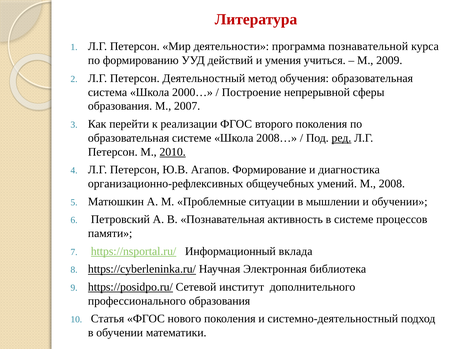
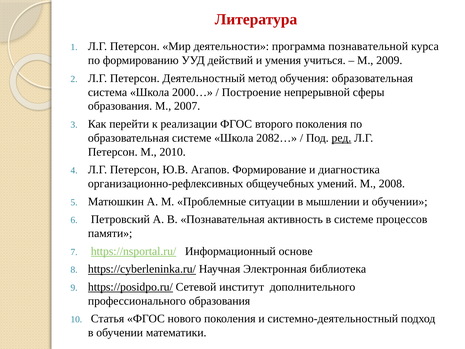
2008…: 2008… -> 2082…
2010 underline: present -> none
вклада: вклада -> основе
